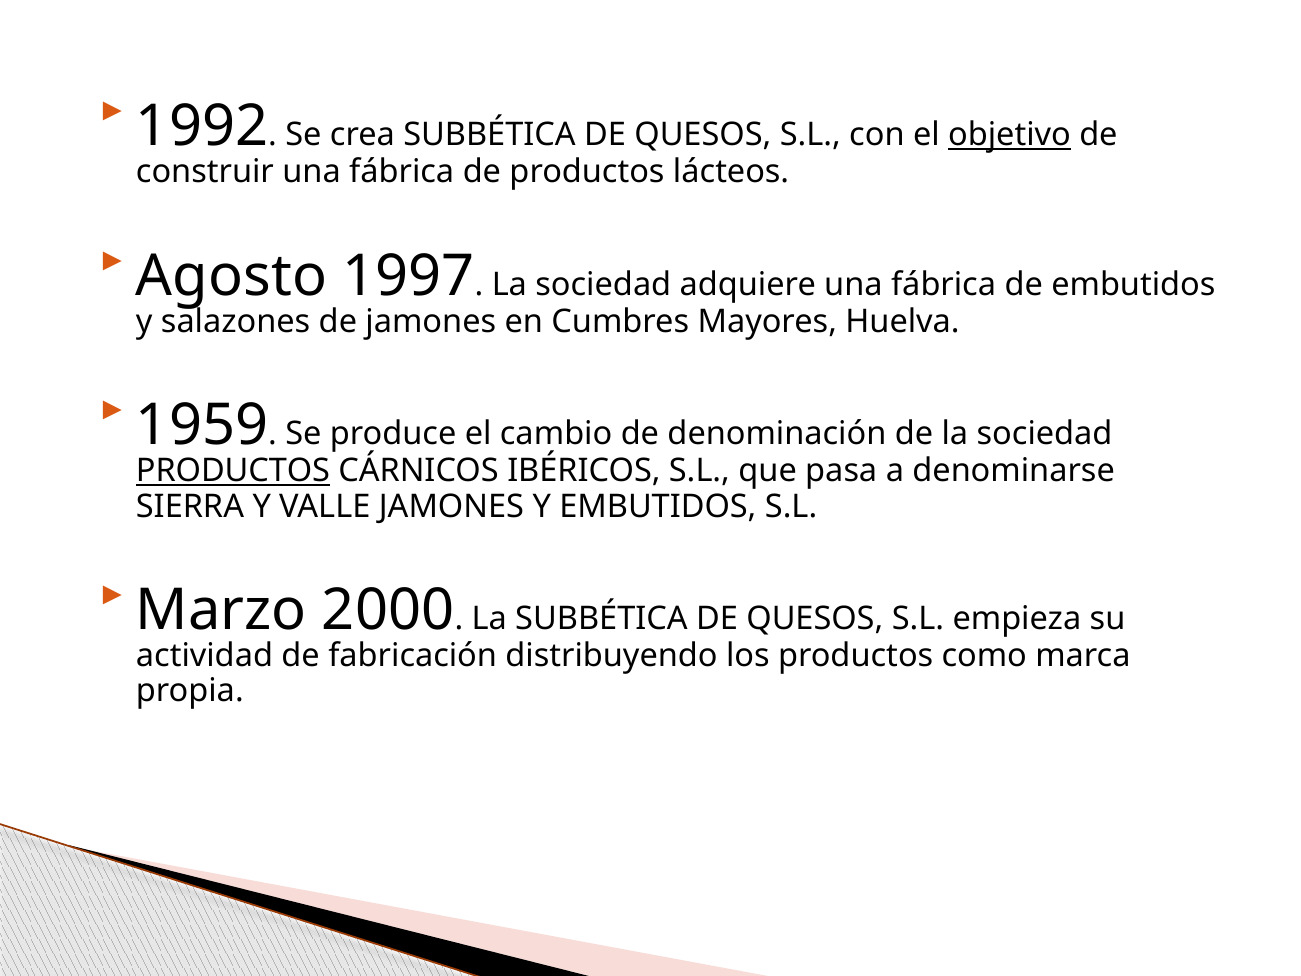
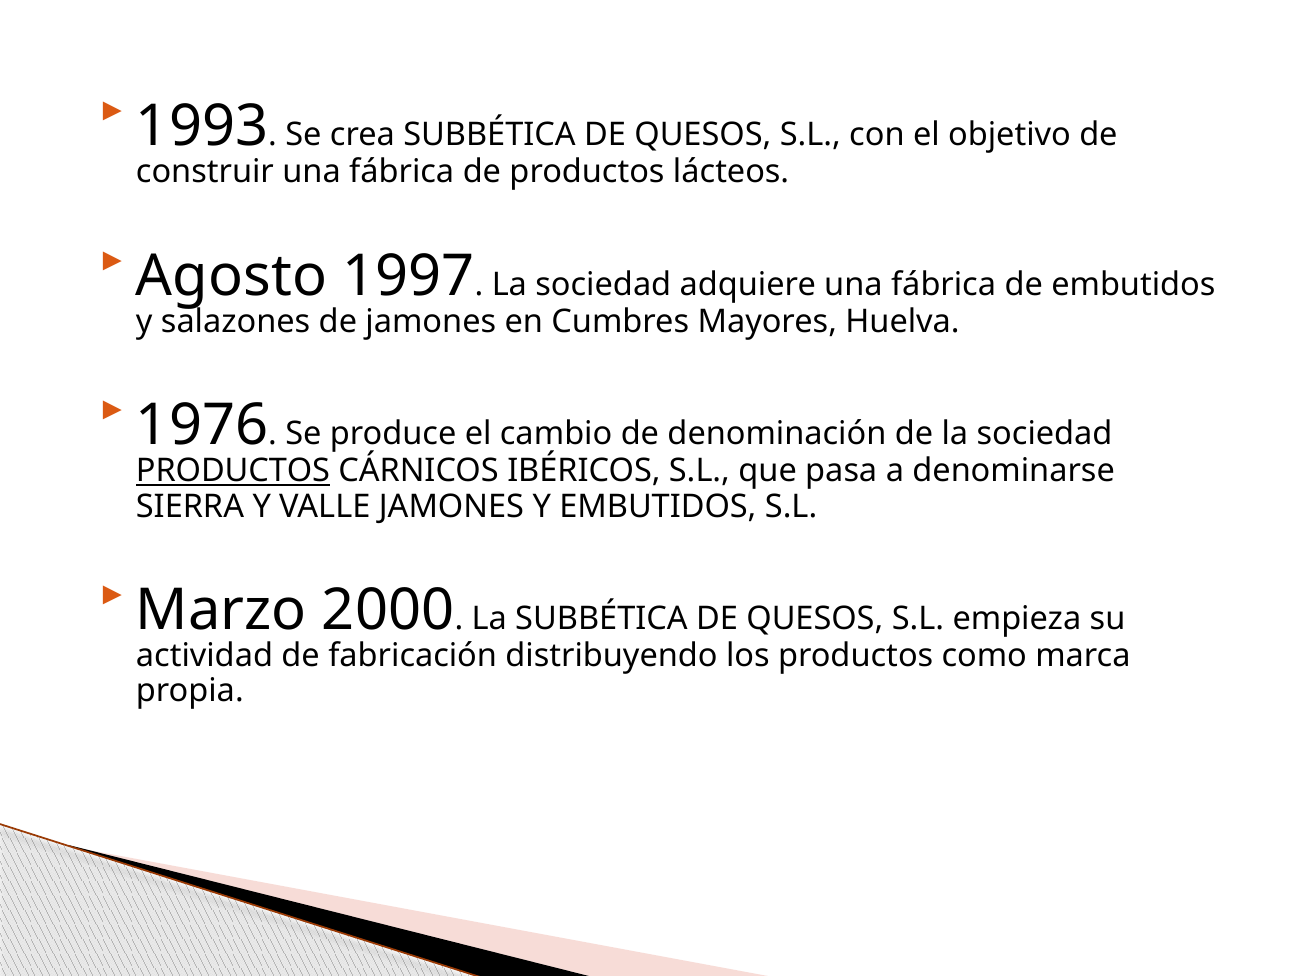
1992: 1992 -> 1993
objetivo underline: present -> none
1959: 1959 -> 1976
